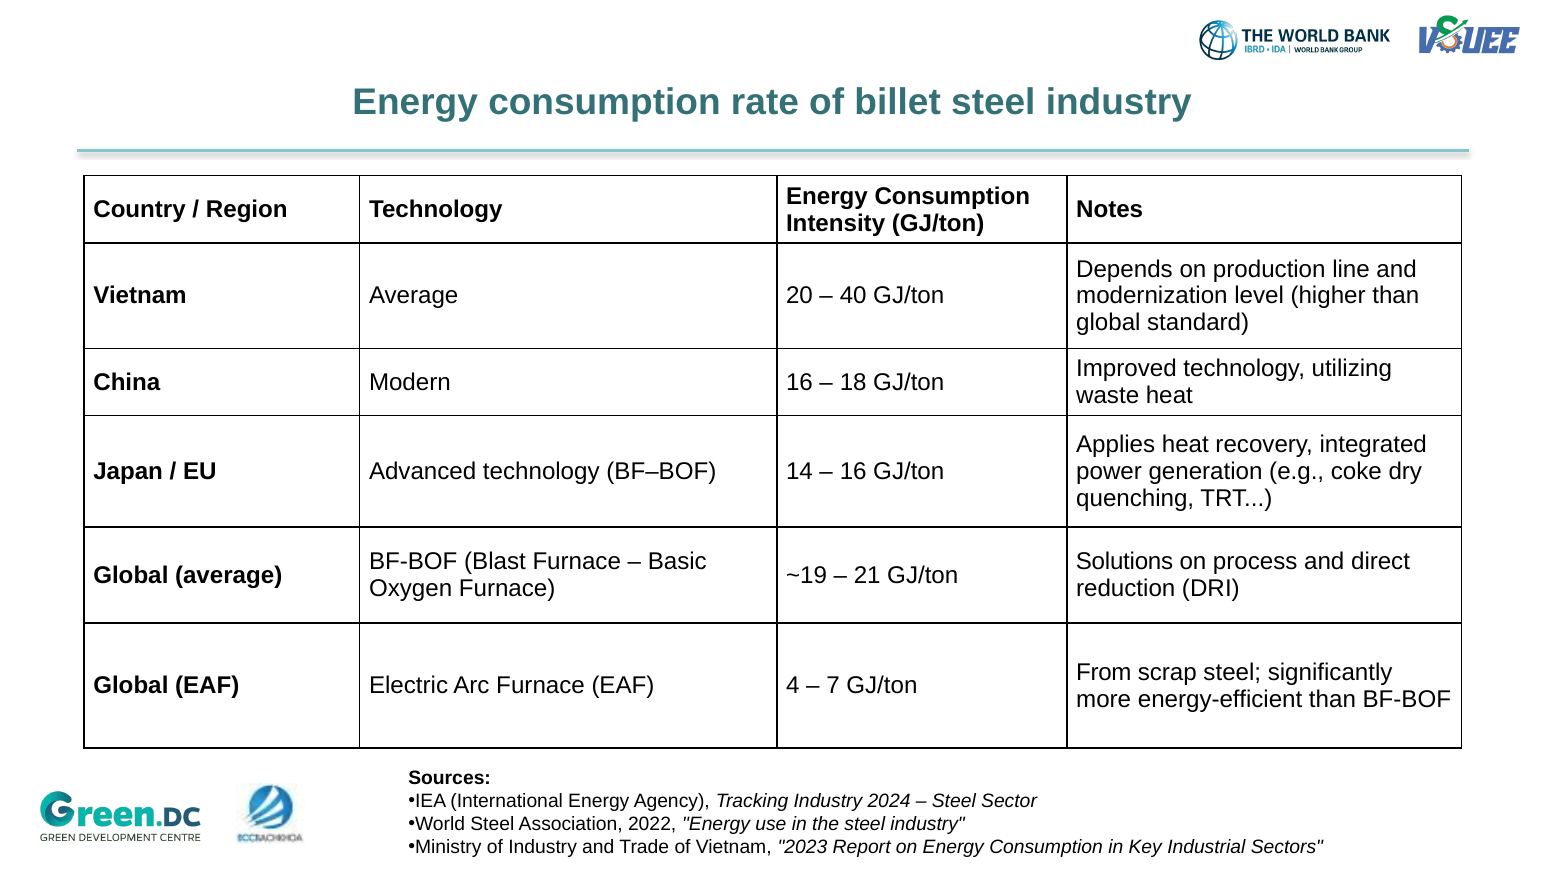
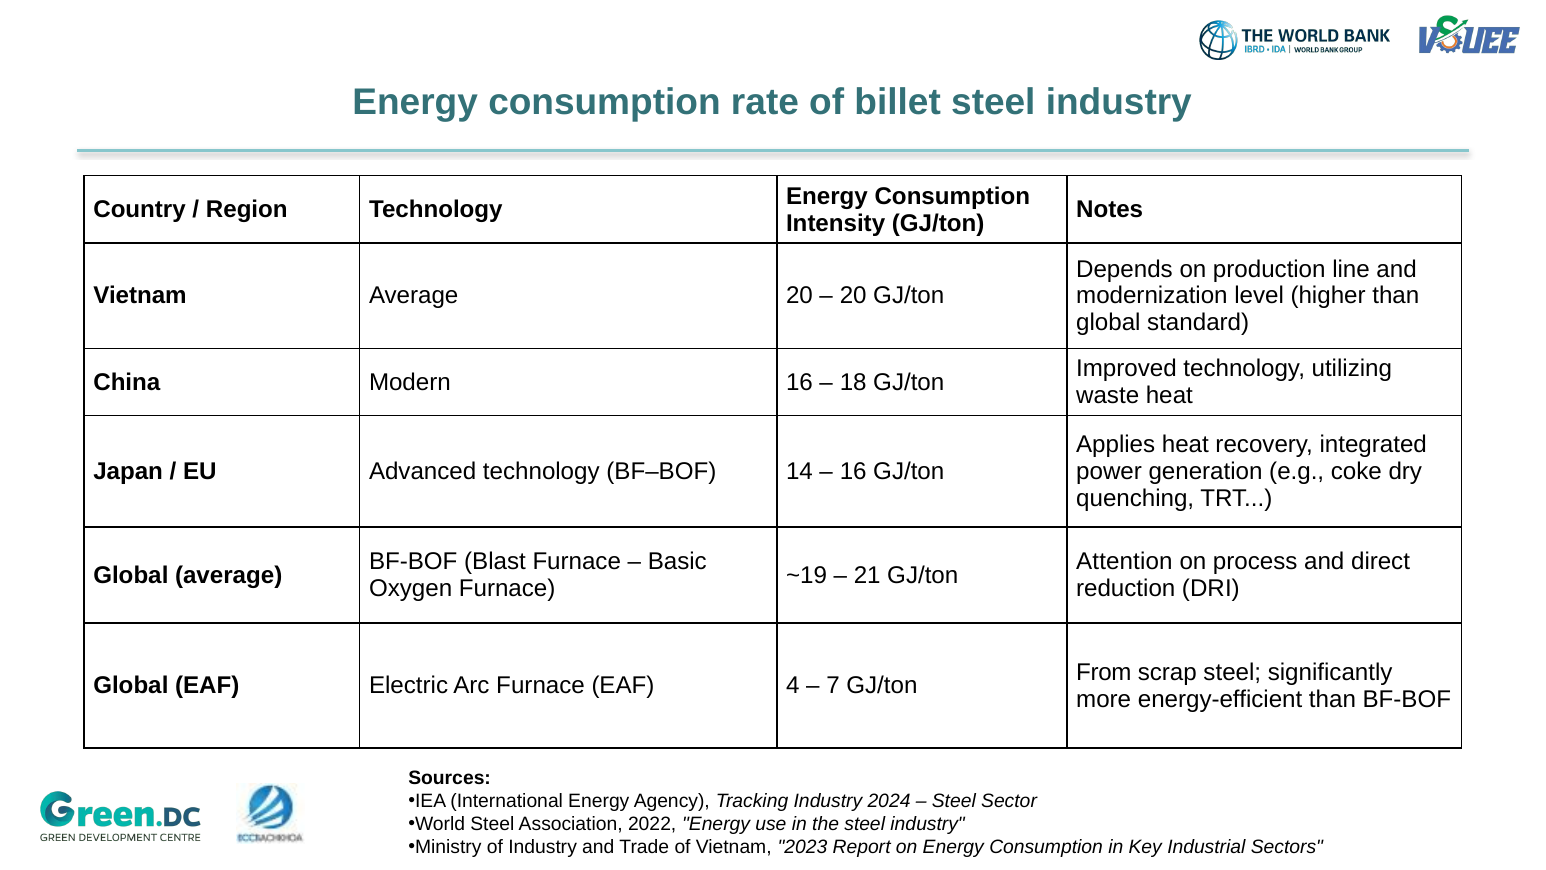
40 at (853, 296): 40 -> 20
Solutions: Solutions -> Attention
